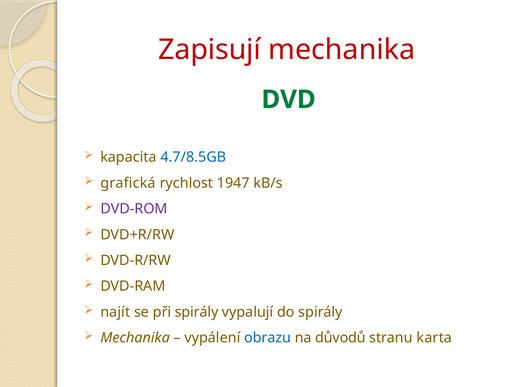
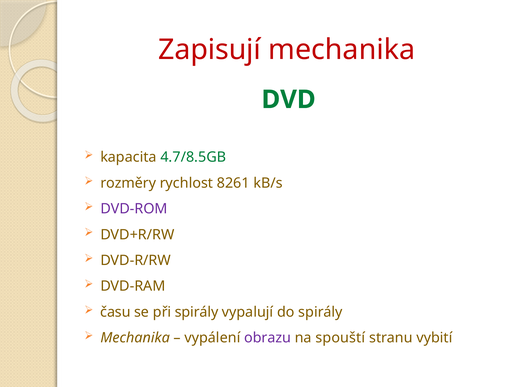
4.7/8.5GB colour: blue -> green
grafická: grafická -> rozměry
1947: 1947 -> 8261
najít: najít -> času
obrazu colour: blue -> purple
důvodů: důvodů -> spouští
karta: karta -> vybití
